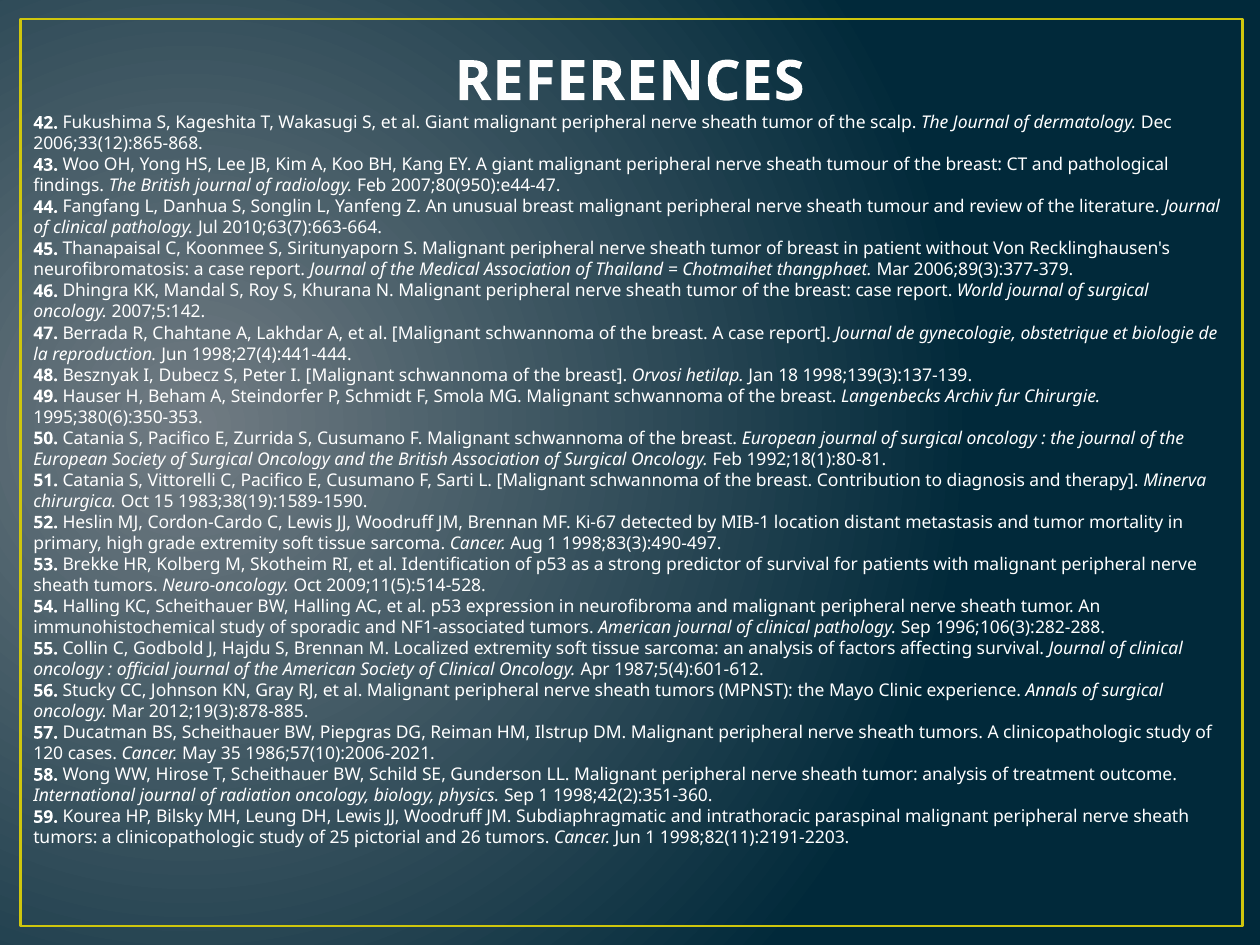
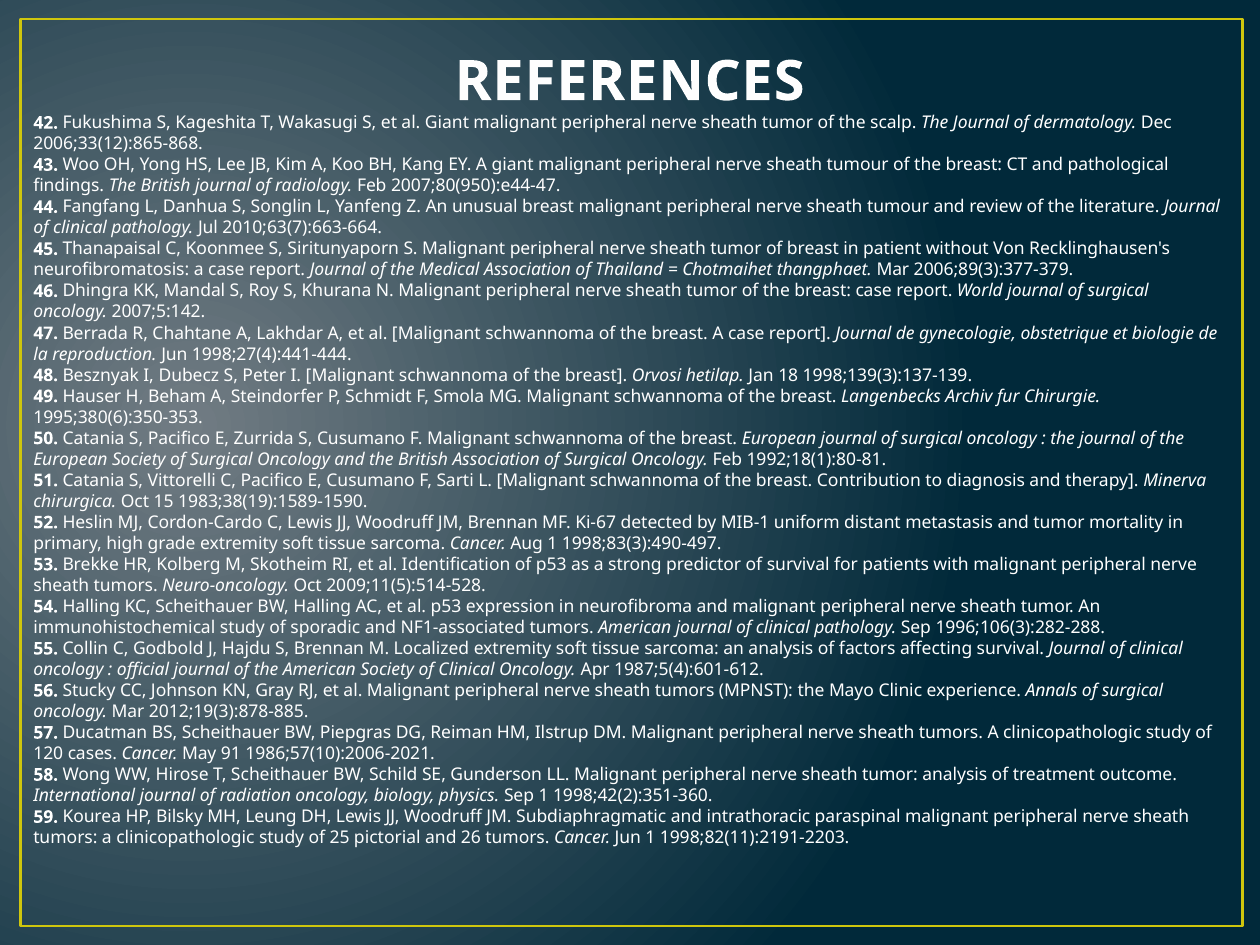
location: location -> uniform
35: 35 -> 91
